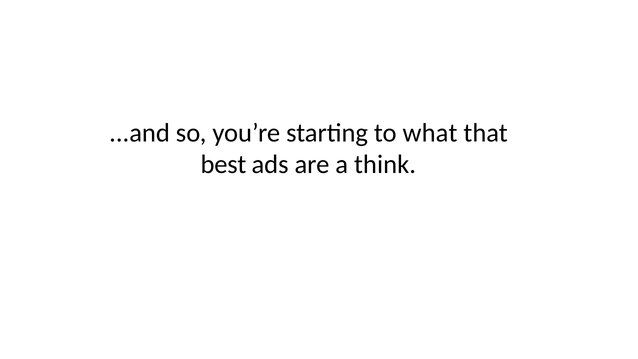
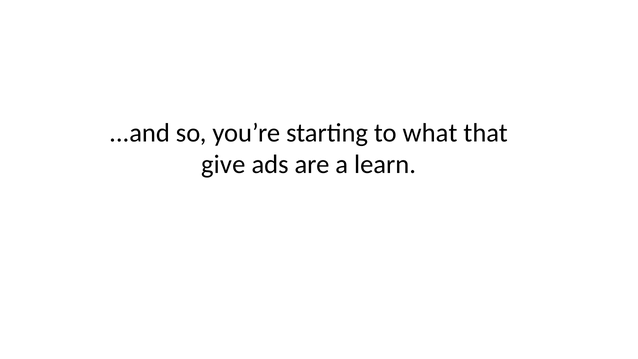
best: best -> give
think: think -> learn
